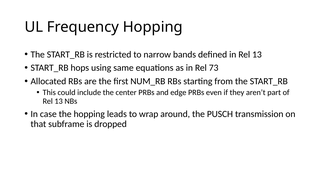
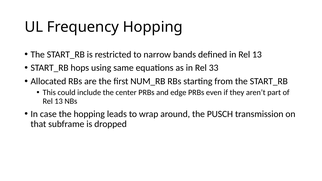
73: 73 -> 33
